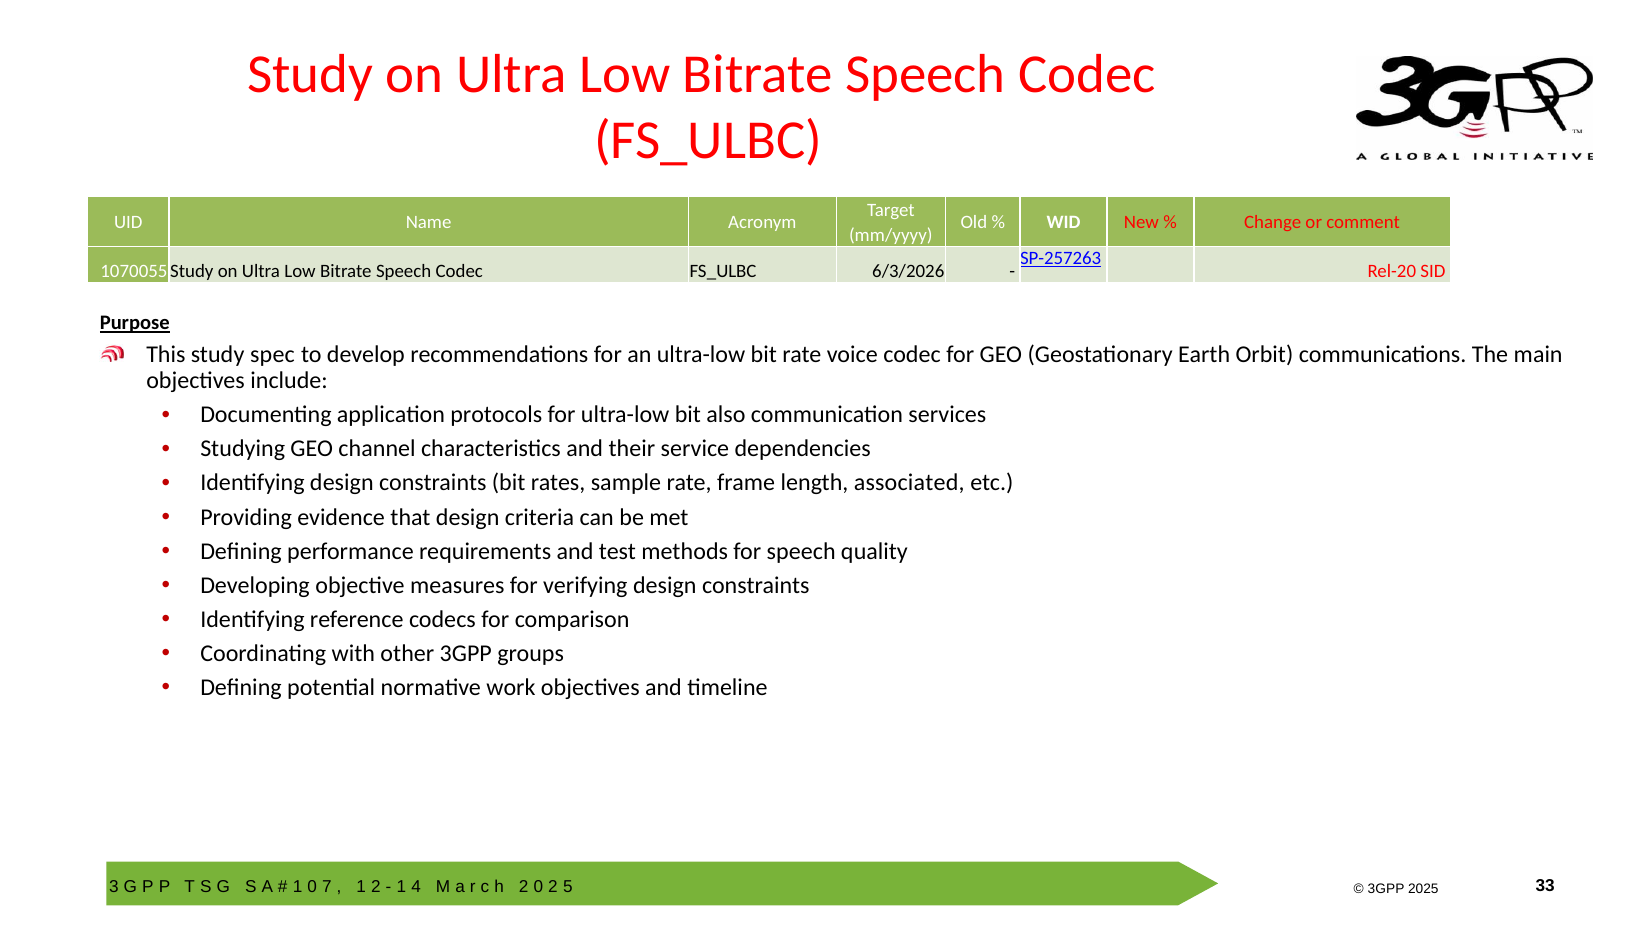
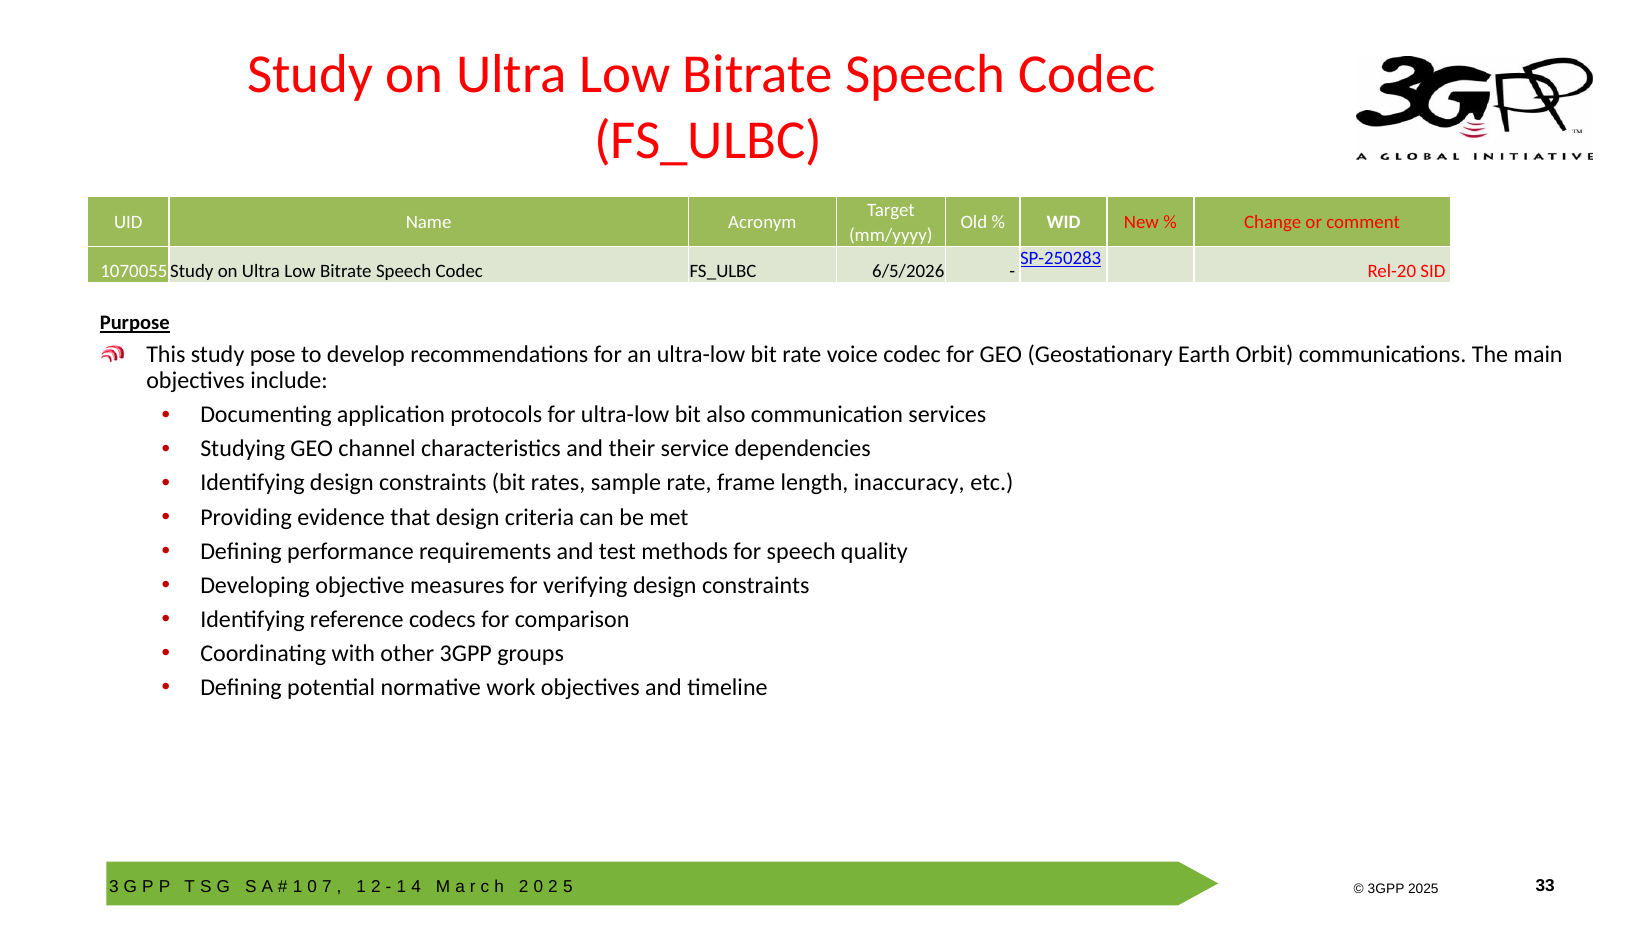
SP-257263: SP-257263 -> SP-250283
6/3/2026: 6/3/2026 -> 6/5/2026
spec: spec -> pose
associated: associated -> inaccuracy
